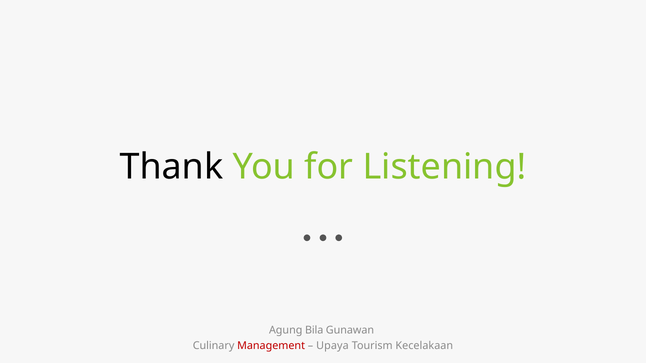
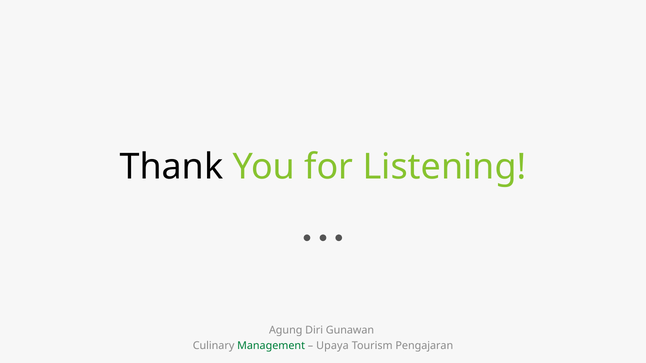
Bila: Bila -> Diri
Management colour: red -> green
Kecelakaan: Kecelakaan -> Pengajaran
